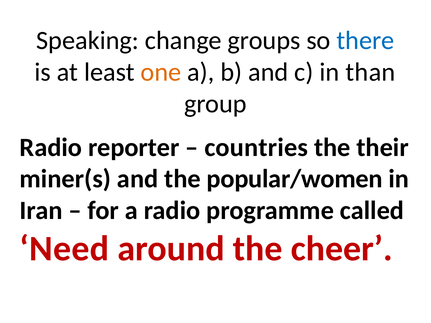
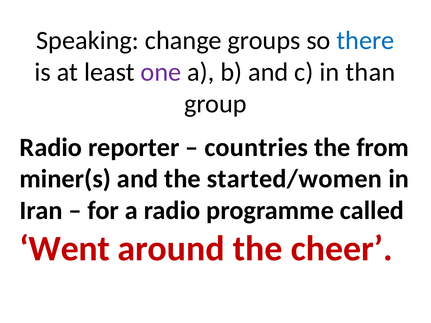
one colour: orange -> purple
their: their -> from
popular/women: popular/women -> started/women
Need: Need -> Went
